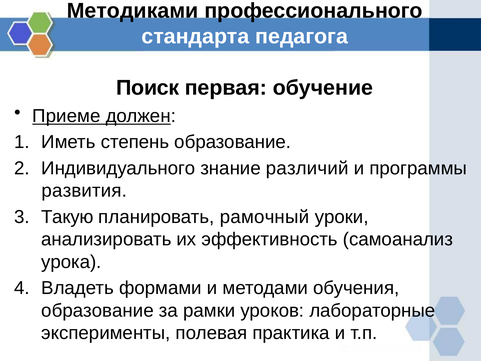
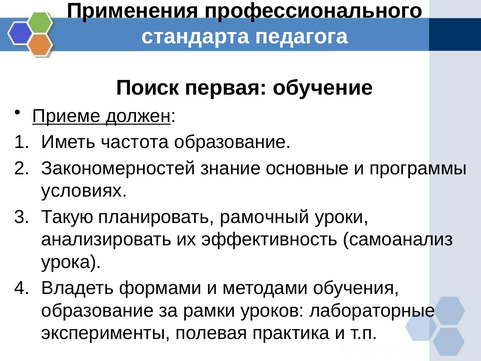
Методиками: Методиками -> Применения
степень: степень -> частота
Индивидуального: Индивидуального -> Закономерностей
различий: различий -> основные
развития: развития -> условиях
